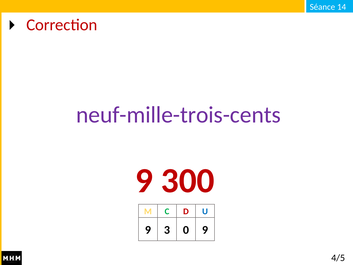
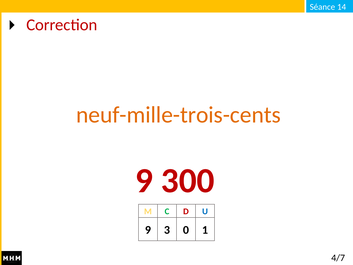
neuf-mille-trois-cents colour: purple -> orange
0 9: 9 -> 1
4/5: 4/5 -> 4/7
